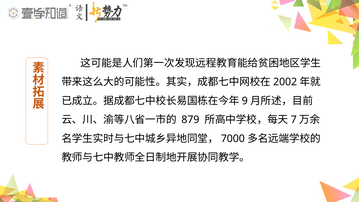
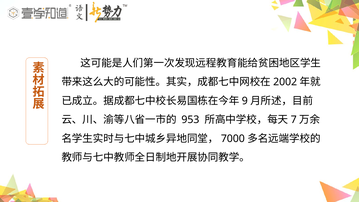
879: 879 -> 953
